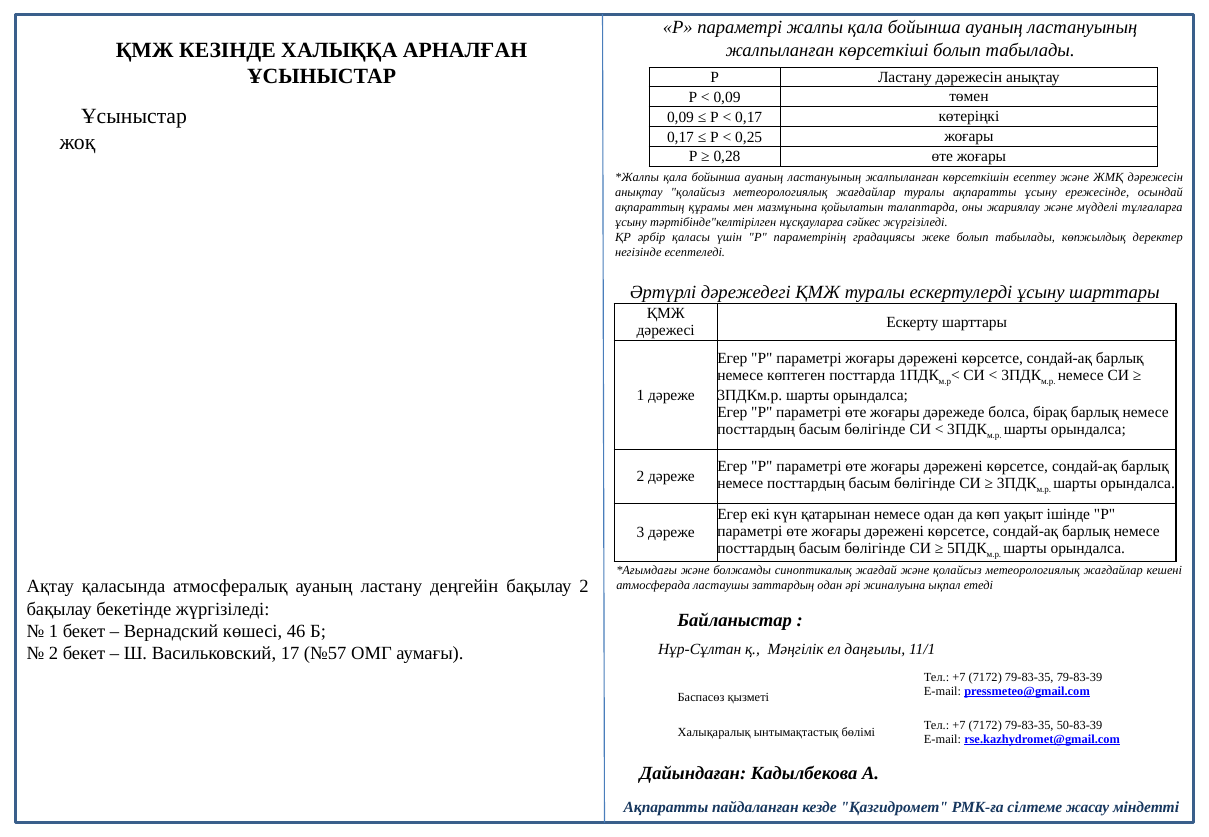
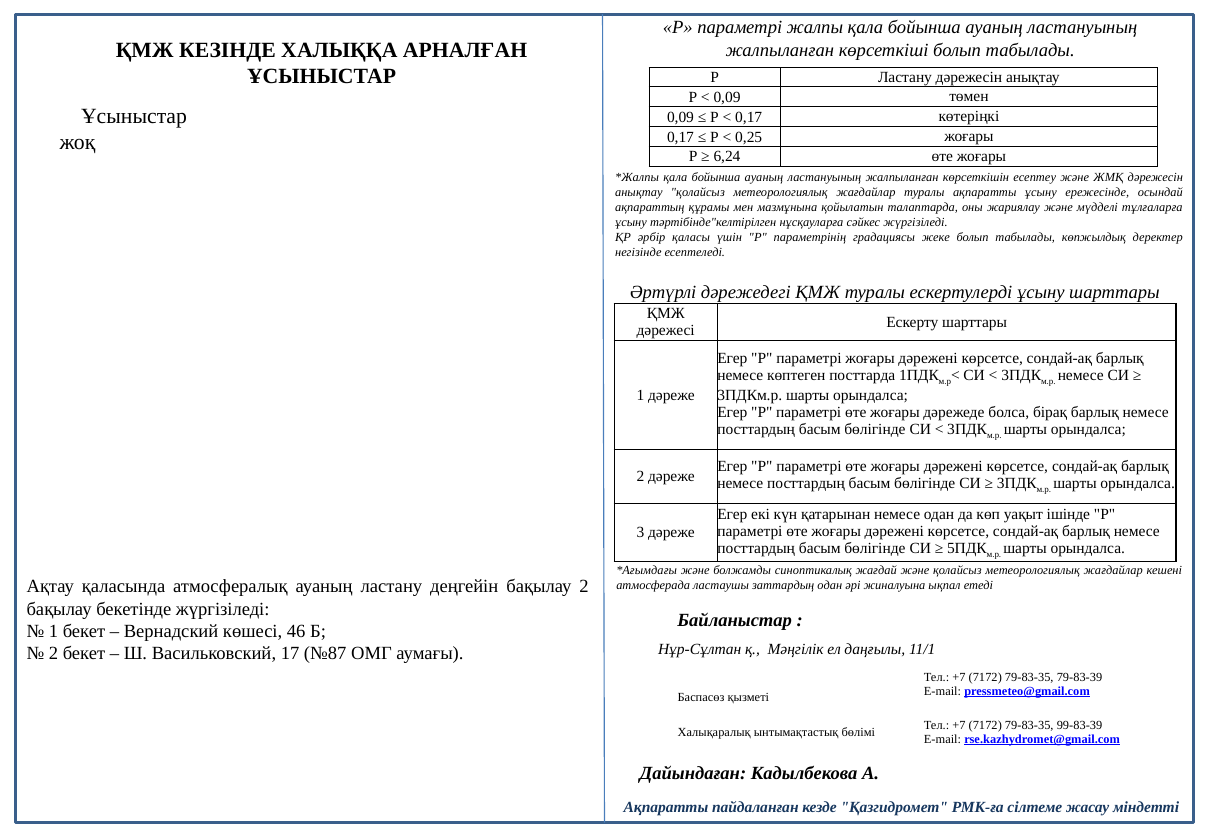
0,28: 0,28 -> 6,24
№57: №57 -> №87
50-83-39: 50-83-39 -> 99-83-39
